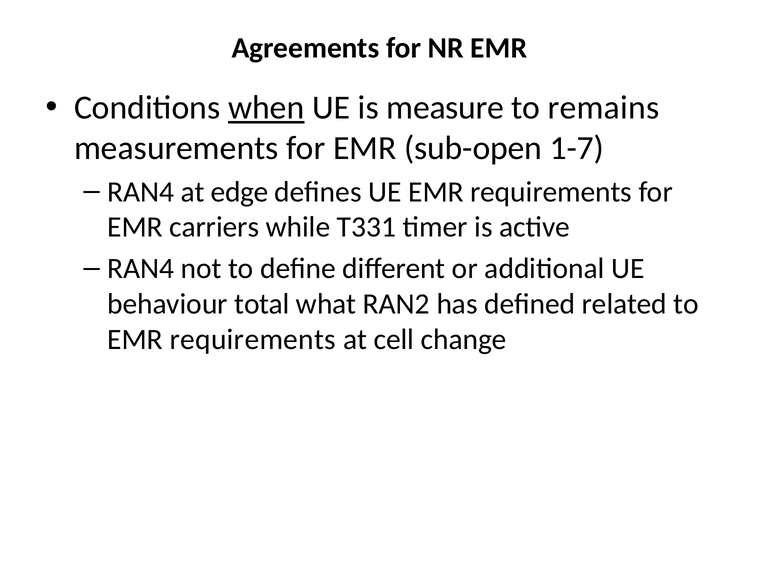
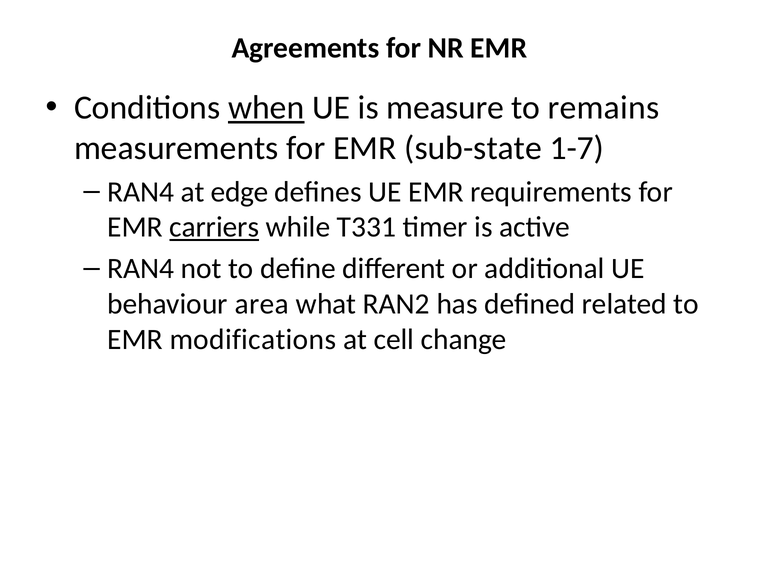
sub-open: sub-open -> sub-state
carriers underline: none -> present
total: total -> area
requirements at (253, 340): requirements -> modifications
